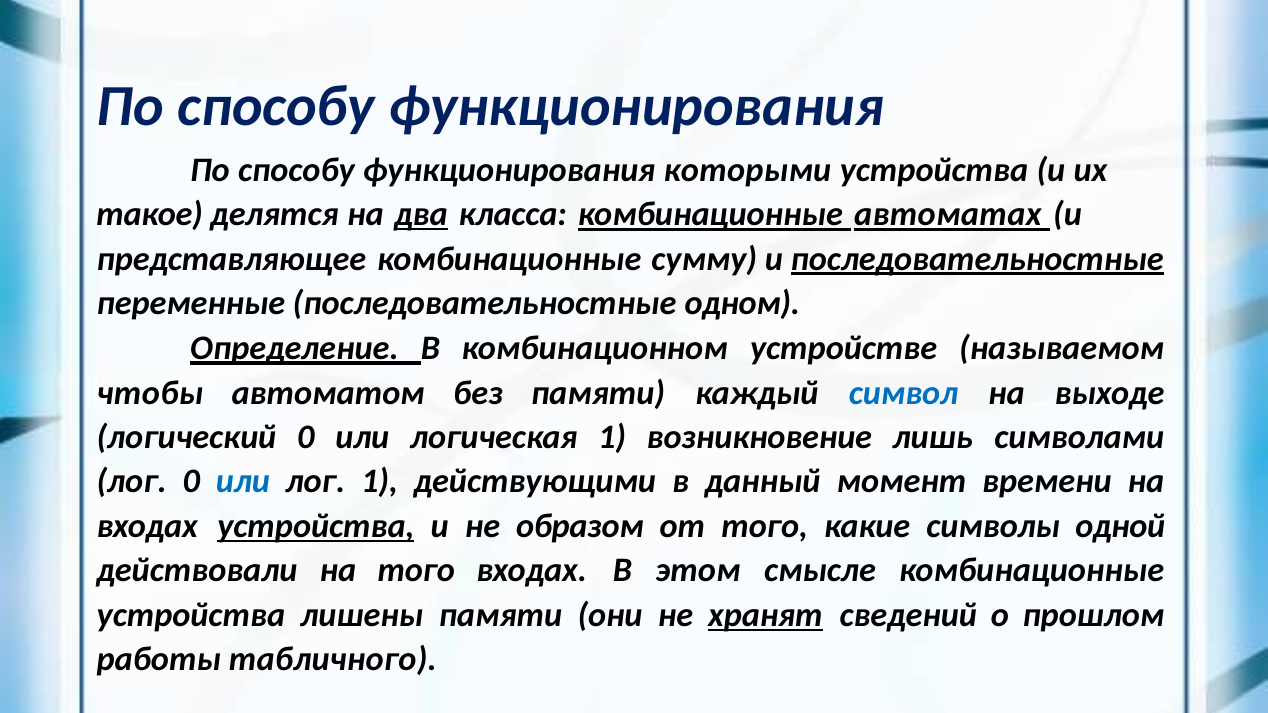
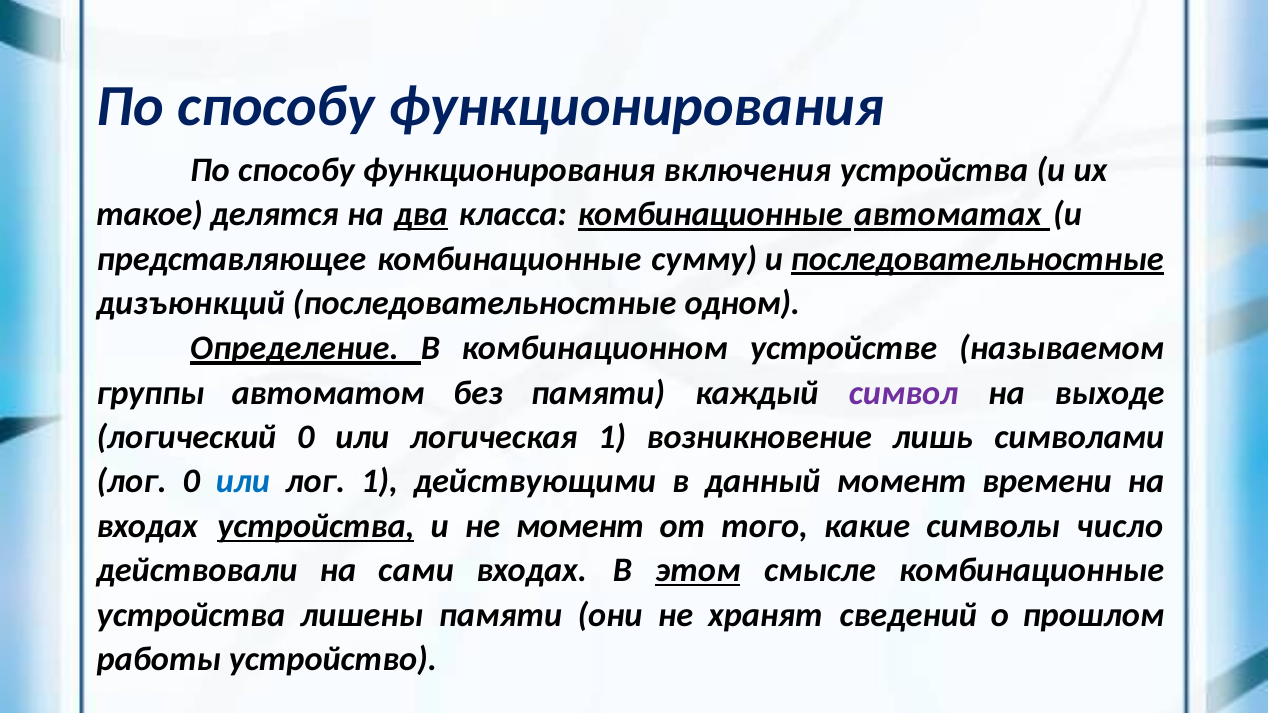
которыми: которыми -> включения
переменные: переменные -> дизъюнкций
чтобы: чтобы -> группы
символ colour: blue -> purple
не образом: образом -> момент
одной: одной -> число
на того: того -> сами
этом underline: none -> present
хранят underline: present -> none
табличного: табличного -> устройство
